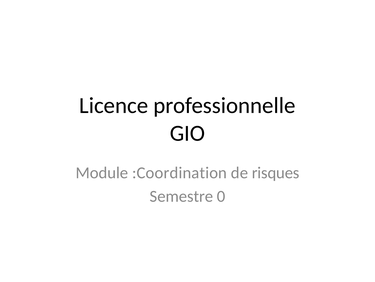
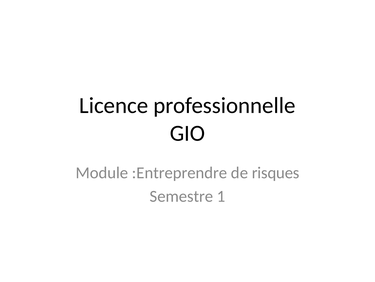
:Coordination: :Coordination -> :Entreprendre
0: 0 -> 1
